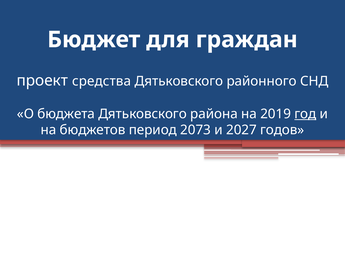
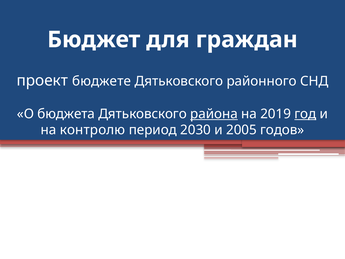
средства: средства -> бюджете
района underline: none -> present
бюджетов: бюджетов -> контролю
2073: 2073 -> 2030
2027: 2027 -> 2005
